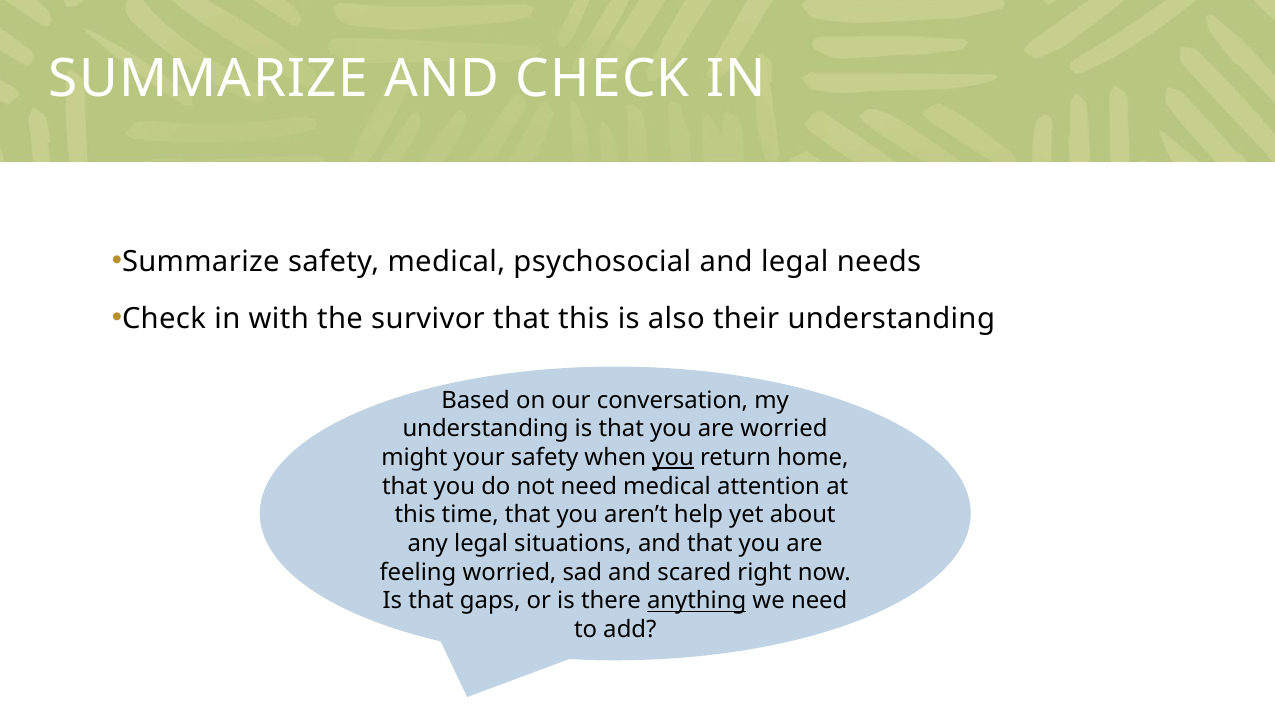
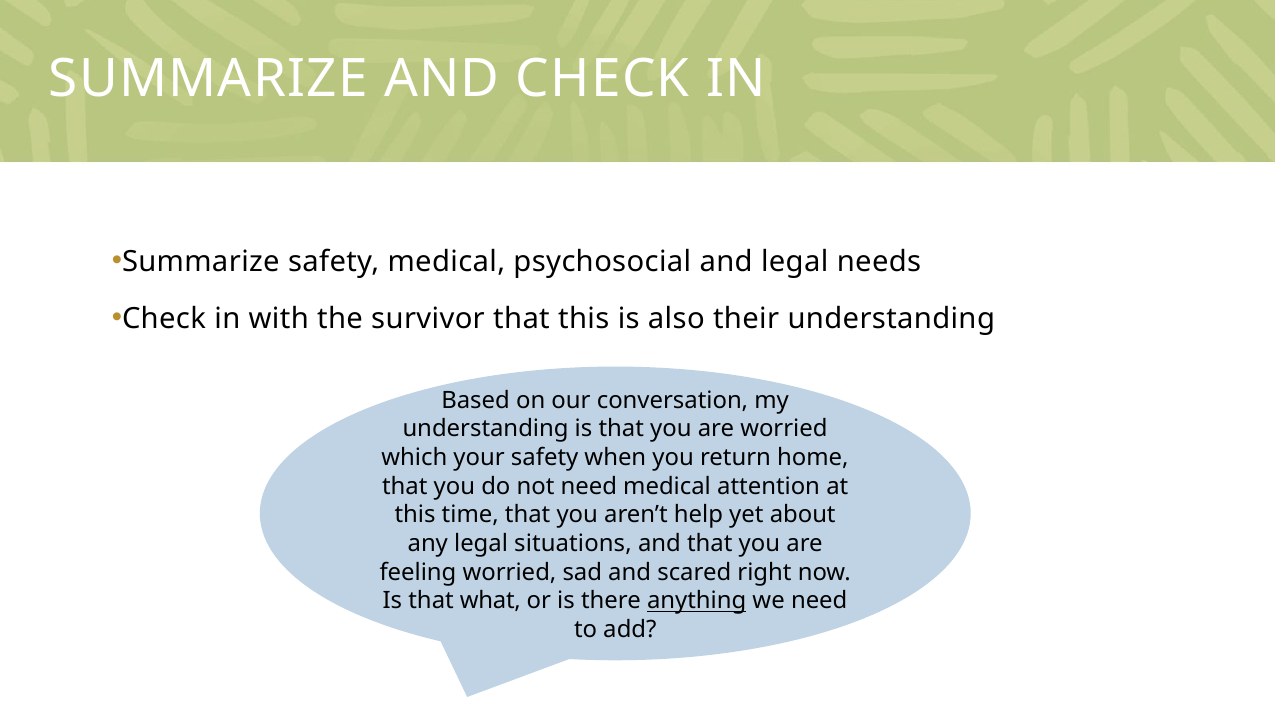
might: might -> which
you at (673, 458) underline: present -> none
gaps: gaps -> what
